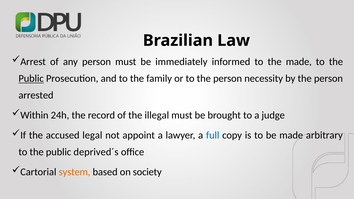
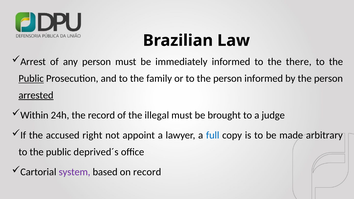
the made: made -> there
person necessity: necessity -> informed
arrested underline: none -> present
legal: legal -> right
system colour: orange -> purple
on society: society -> record
